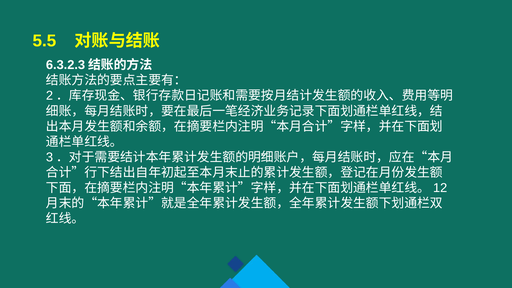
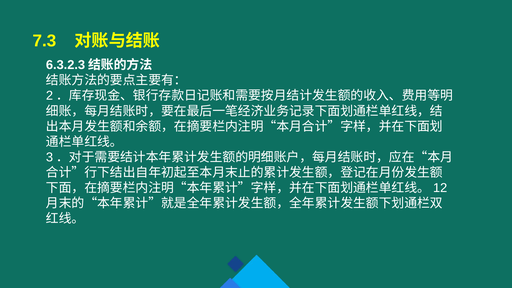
5.5: 5.5 -> 7.3
